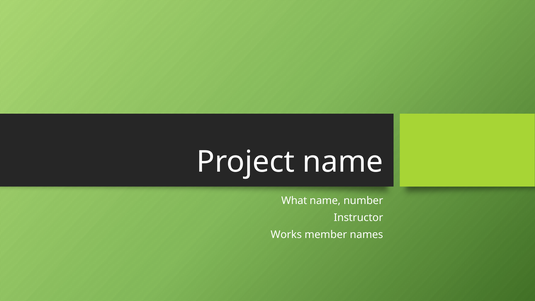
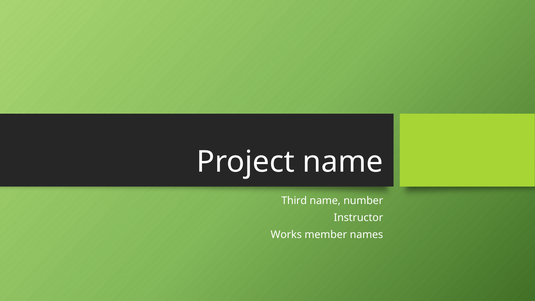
What: What -> Third
